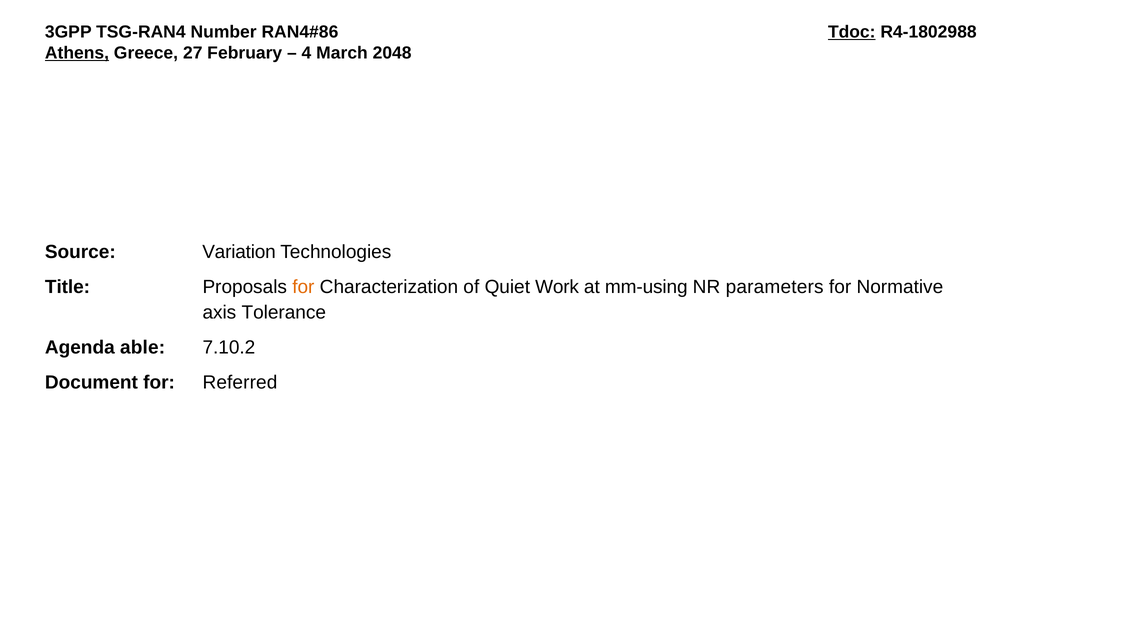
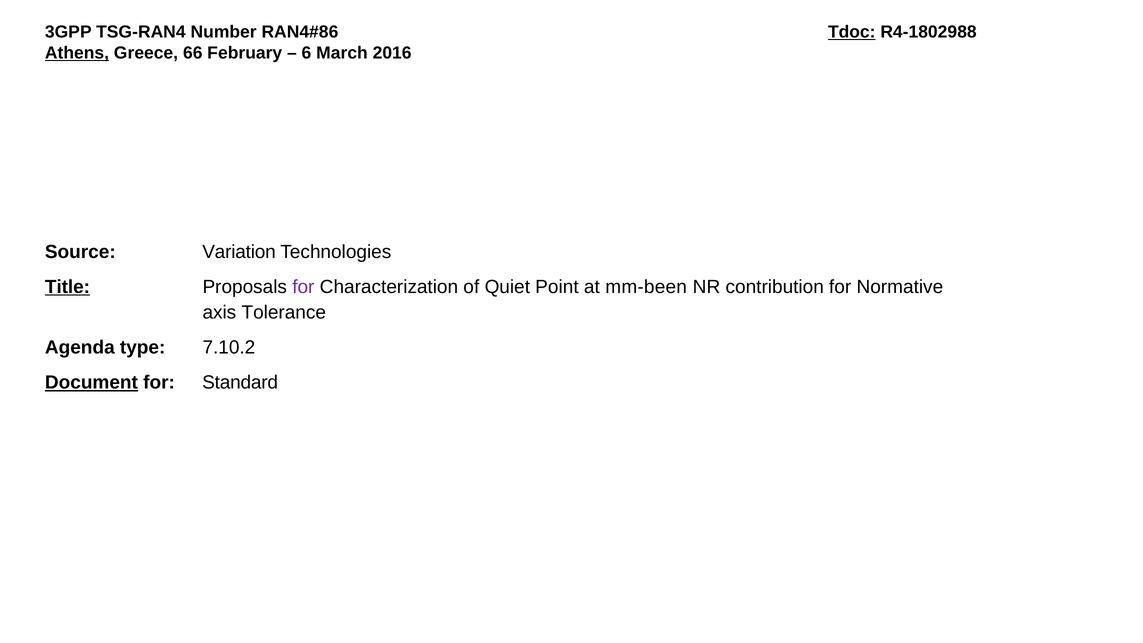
27: 27 -> 66
4: 4 -> 6
2048: 2048 -> 2016
Title underline: none -> present
for at (303, 287) colour: orange -> purple
Work: Work -> Point
mm-using: mm-using -> mm-been
parameters: parameters -> contribution
able: able -> type
Document underline: none -> present
Referred: Referred -> Standard
